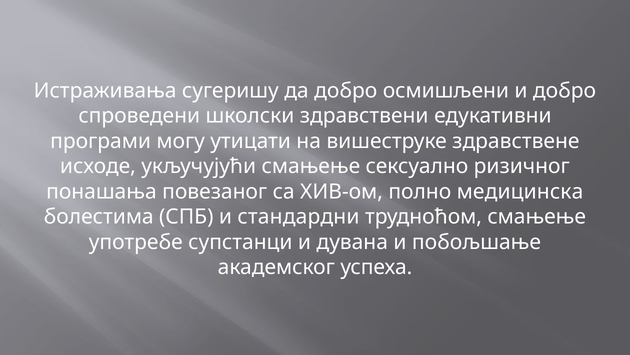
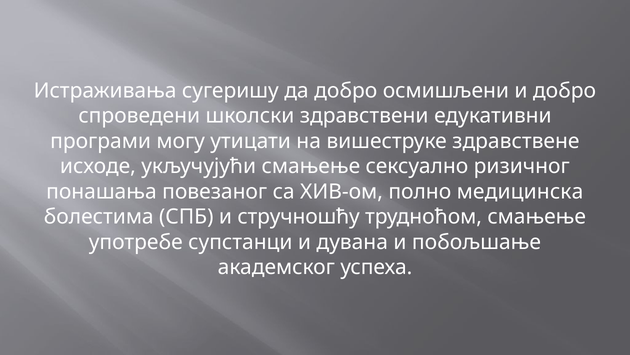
стандардни: стандардни -> стручношћу
